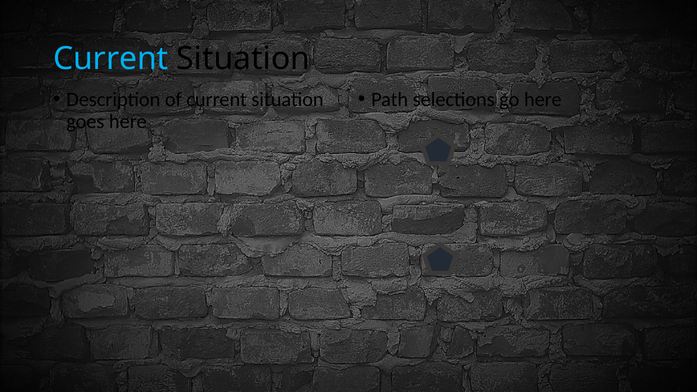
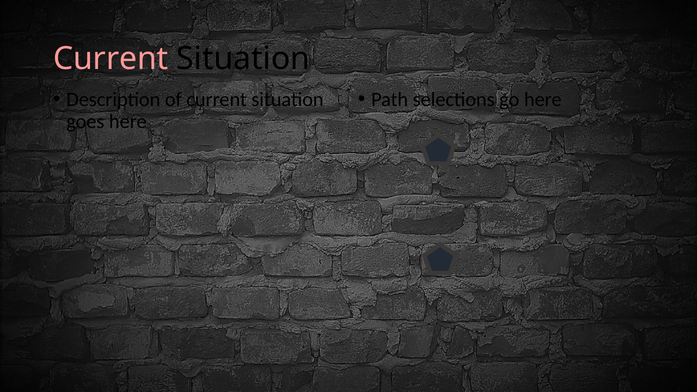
Current at (111, 59) colour: light blue -> pink
